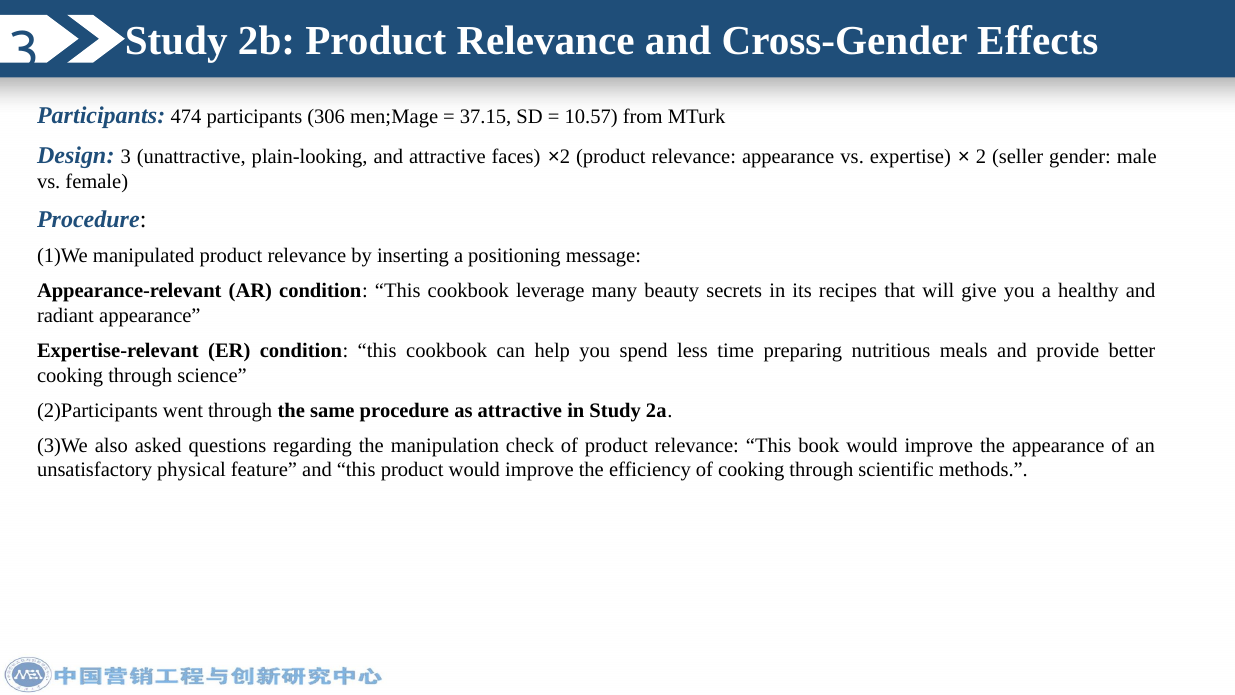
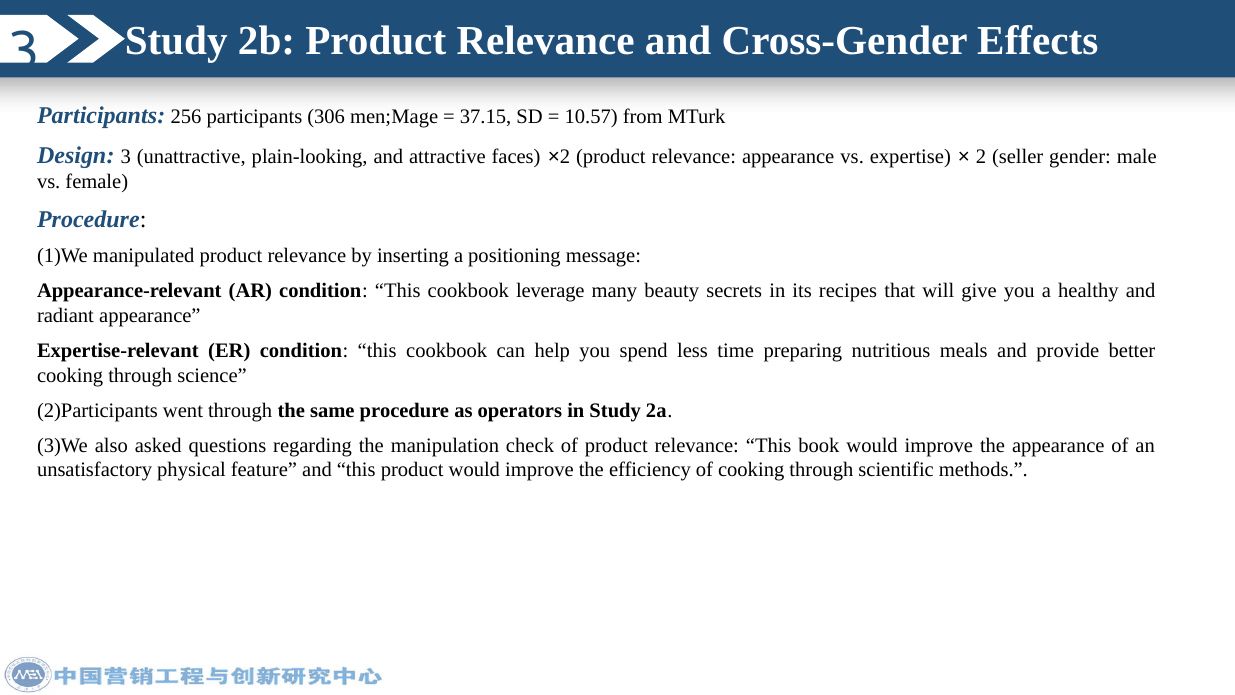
474: 474 -> 256
as attractive: attractive -> operators
